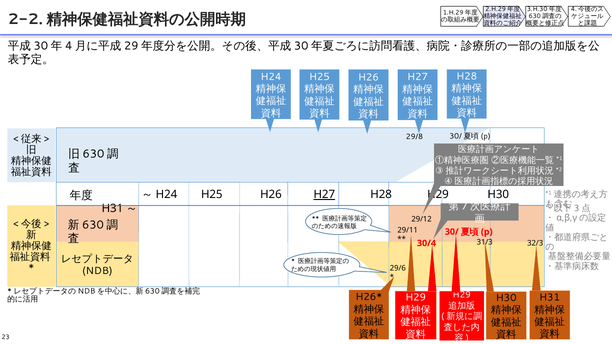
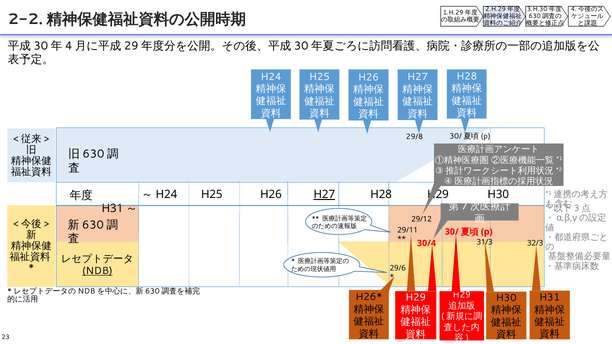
NDB underline: none -> present
